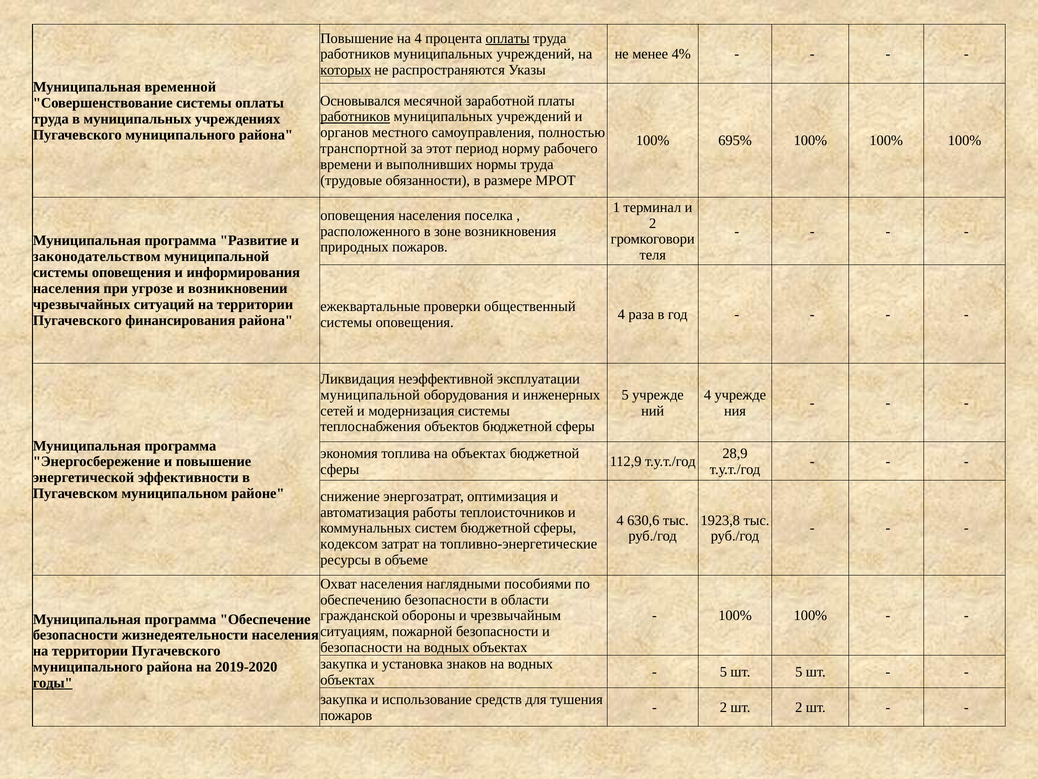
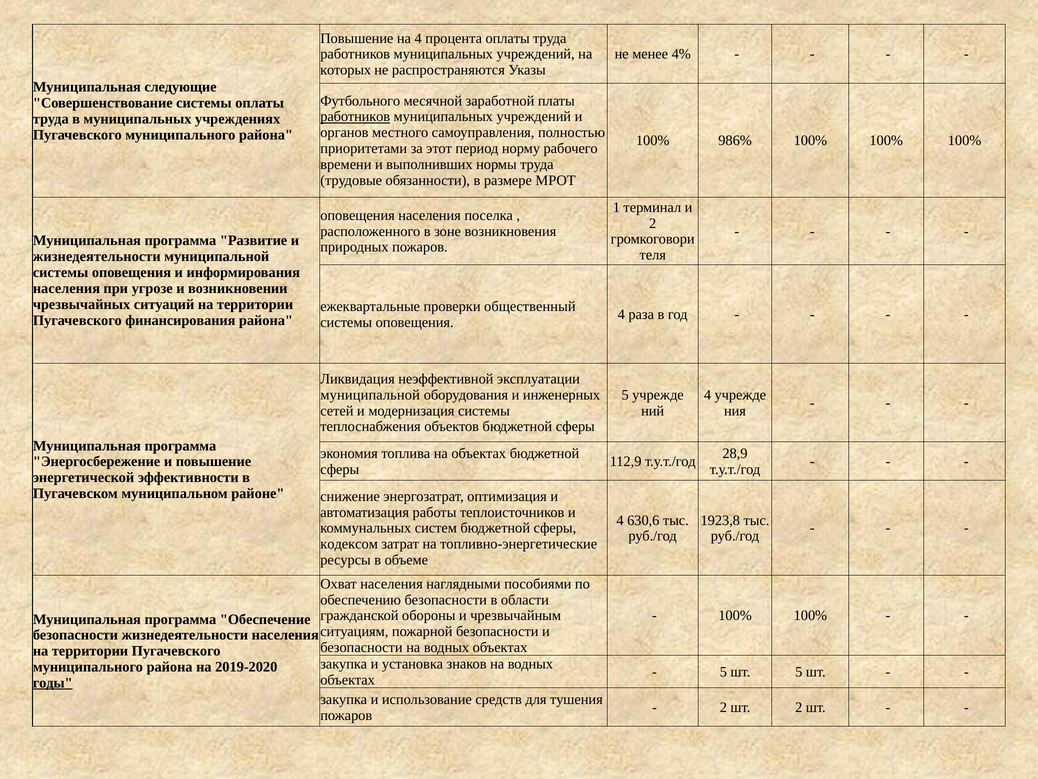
оплаты at (508, 38) underline: present -> none
которых underline: present -> none
временной: временной -> следующие
Основывался: Основывался -> Футбольного
695%: 695% -> 986%
транспортной: транспортной -> приоритетами
законодательством at (97, 256): законодательством -> жизнедеятельности
